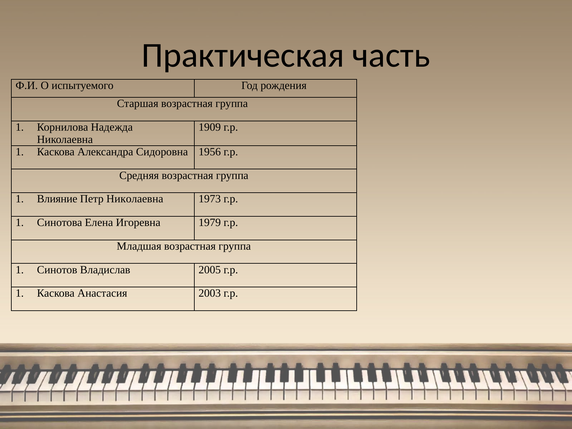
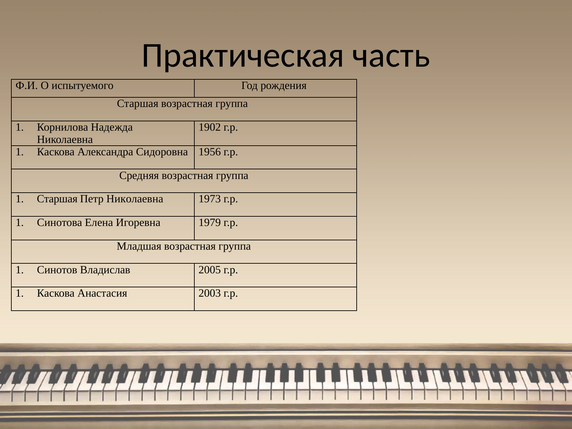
1909: 1909 -> 1902
Влияние at (57, 199): Влияние -> Старшая
